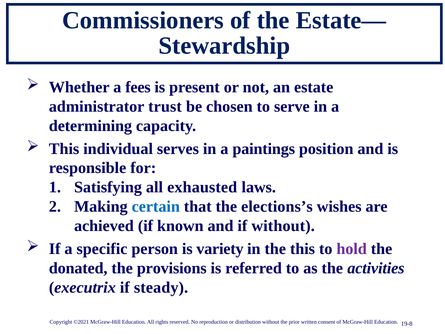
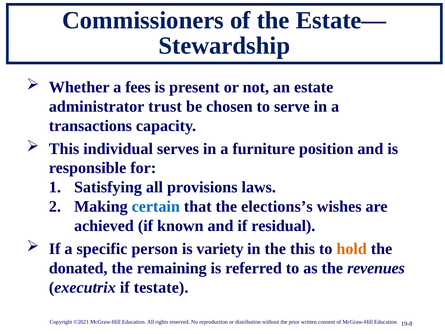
determining: determining -> transactions
paintings: paintings -> furniture
exhausted: exhausted -> provisions
if without: without -> residual
hold colour: purple -> orange
provisions: provisions -> remaining
activities: activities -> revenues
steady: steady -> testate
